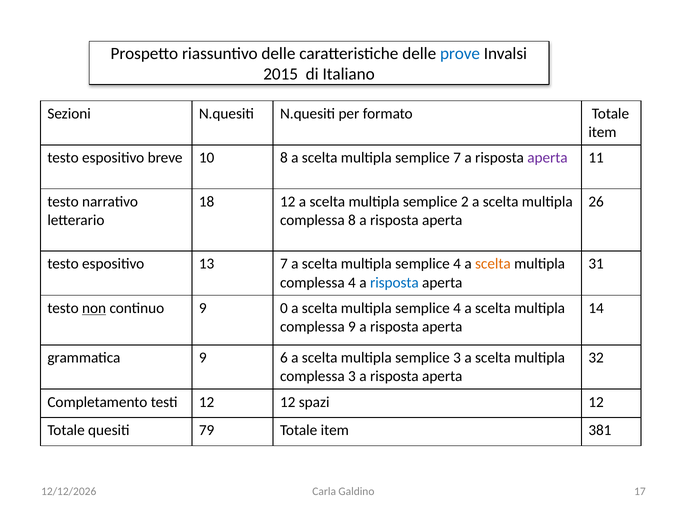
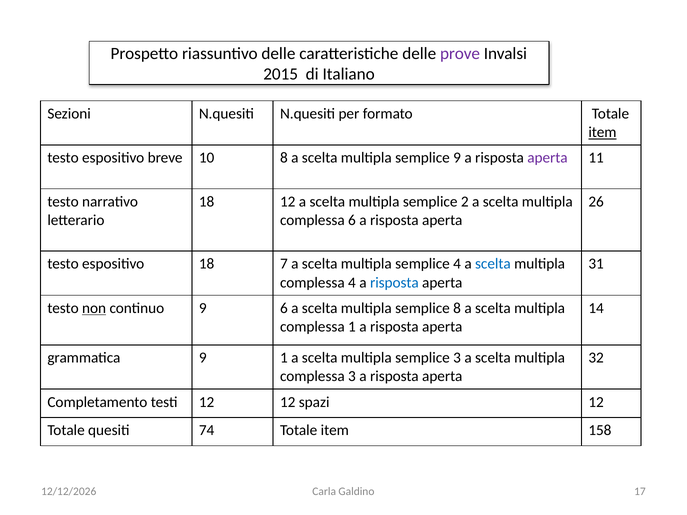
prove colour: blue -> purple
item at (602, 132) underline: none -> present
semplice 7: 7 -> 9
complessa 8: 8 -> 6
espositivo 13: 13 -> 18
scelta at (493, 264) colour: orange -> blue
9 0: 0 -> 6
4 at (457, 308): 4 -> 8
complessa 9: 9 -> 1
9 6: 6 -> 1
79: 79 -> 74
381: 381 -> 158
